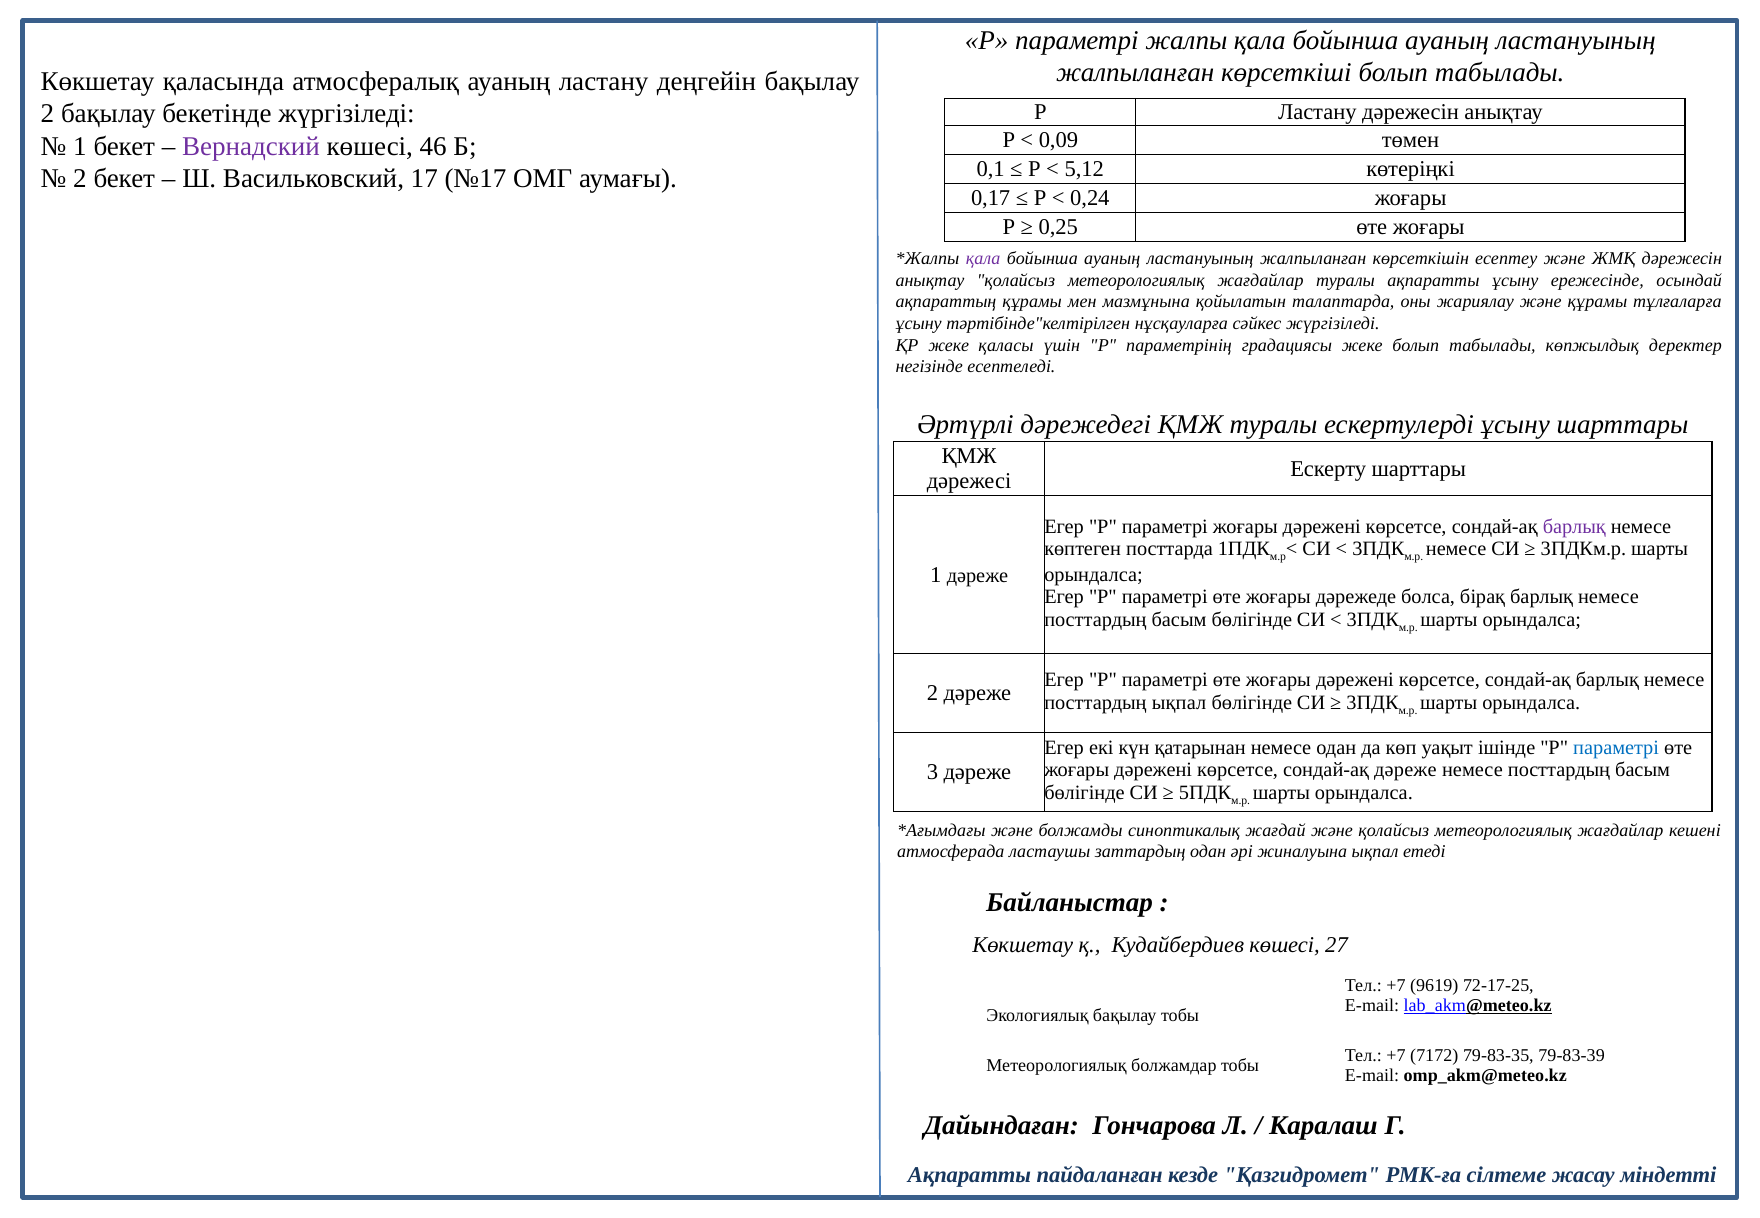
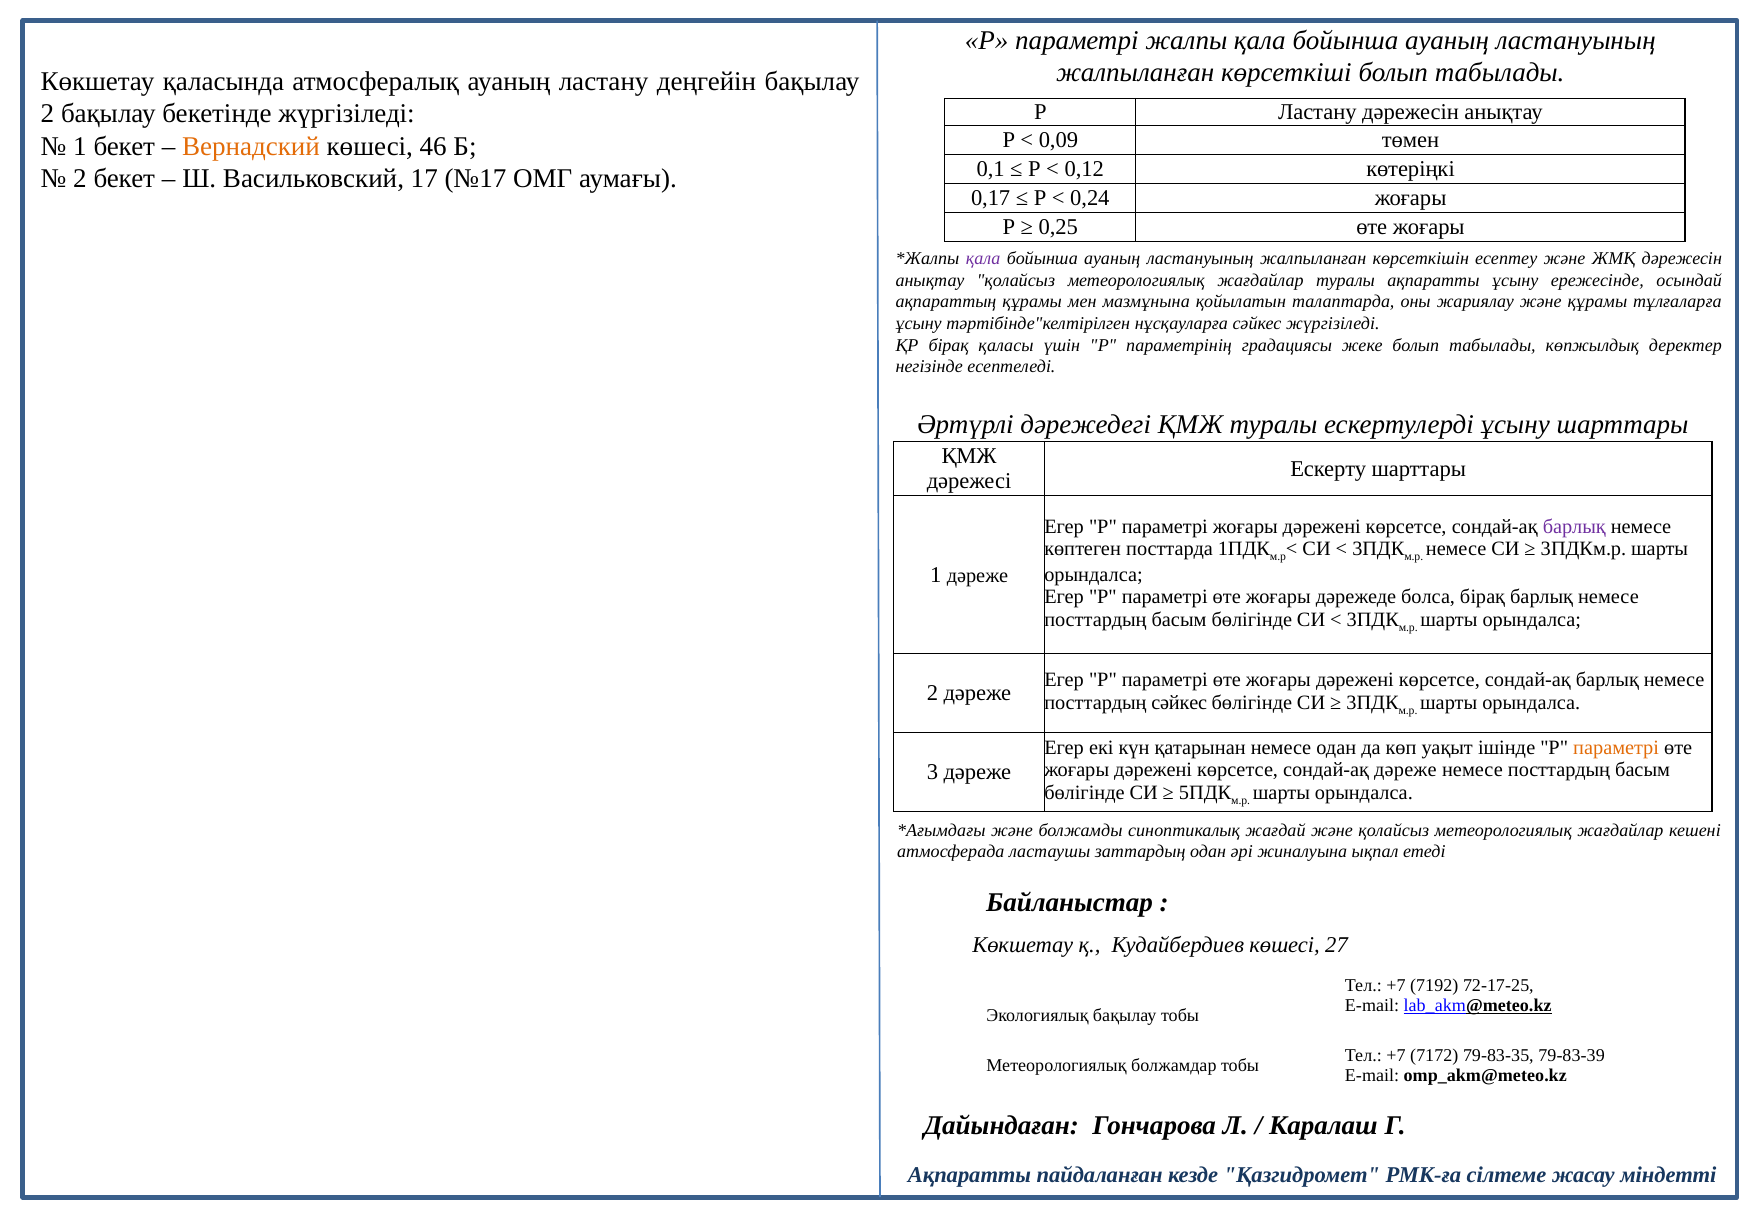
Вернадский colour: purple -> orange
5,12: 5,12 -> 0,12
ҚР жеке: жеке -> бірақ
посттардың ықпал: ықпал -> сәйкес
параметрі at (1616, 748) colour: blue -> orange
9619: 9619 -> 7192
